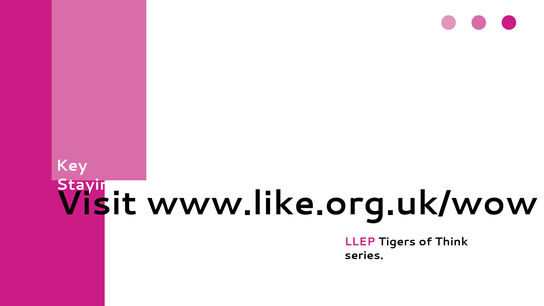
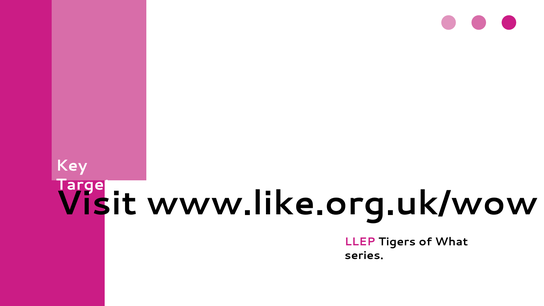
Staying: Staying -> Targets
Think: Think -> What
